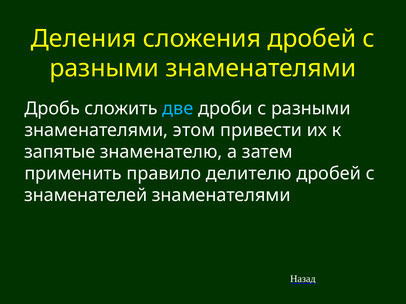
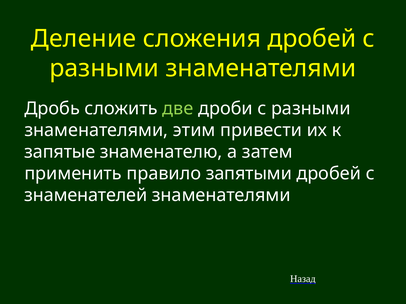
Деления: Деления -> Деление
две colour: light blue -> light green
этом: этом -> этим
делителю: делителю -> запятыми
